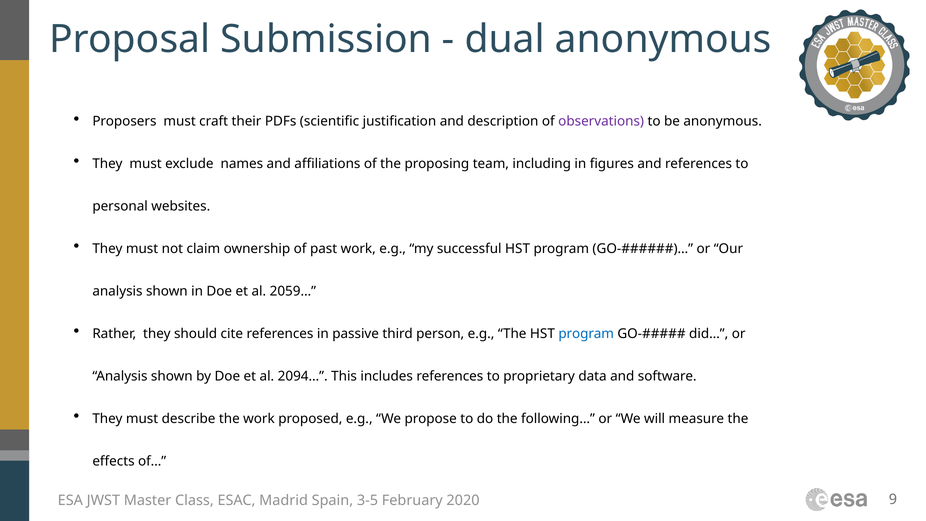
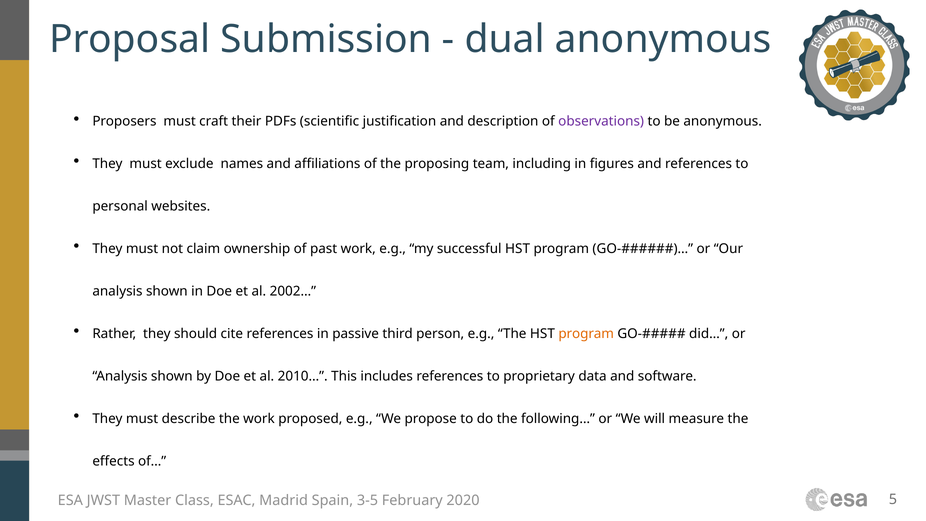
2059…: 2059… -> 2002…
program at (586, 334) colour: blue -> orange
2094…: 2094… -> 2010…
9: 9 -> 5
